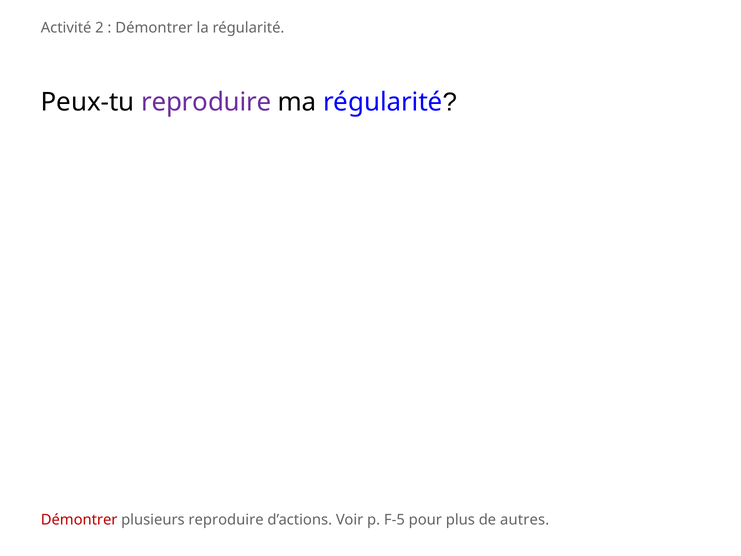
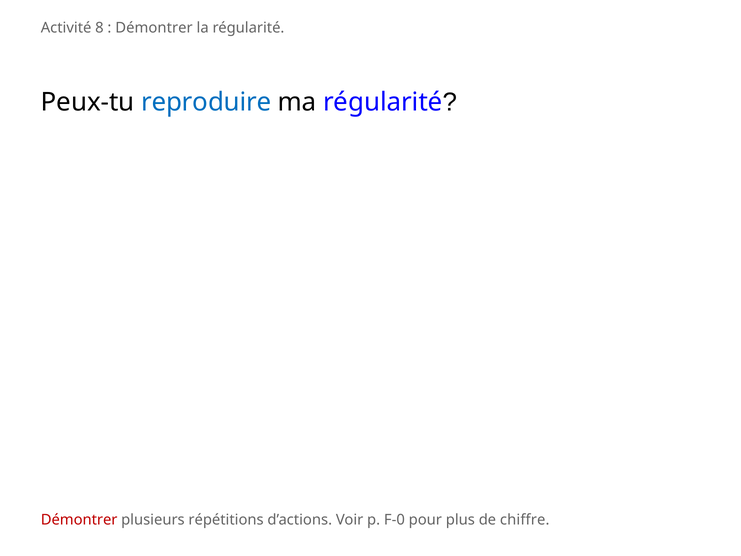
2: 2 -> 8
reproduire at (206, 102) colour: purple -> blue
plusieurs reproduire: reproduire -> répétitions
F-5: F-5 -> F-0
autres: autres -> chiffre
